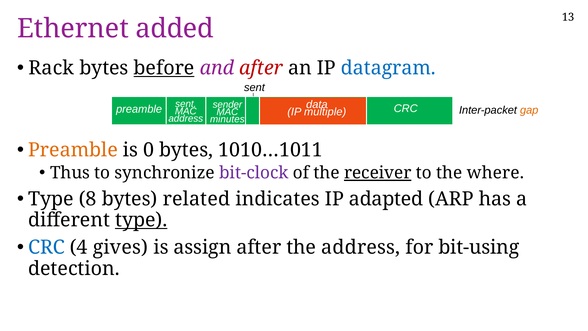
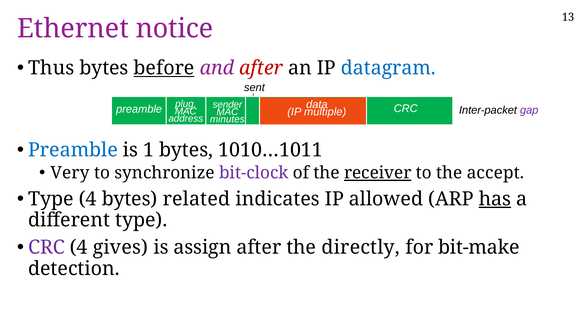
added: added -> notice
Rack: Rack -> Thus
sent at (186, 104): sent -> plug
gap colour: orange -> purple
Preamble at (73, 150) colour: orange -> blue
0: 0 -> 1
Thus: Thus -> Very
where: where -> accept
Type 8: 8 -> 4
adapted: adapted -> allowed
has underline: none -> present
type at (141, 220) underline: present -> none
CRC at (46, 247) colour: blue -> purple
the address: address -> directly
bit-using: bit-using -> bit-make
